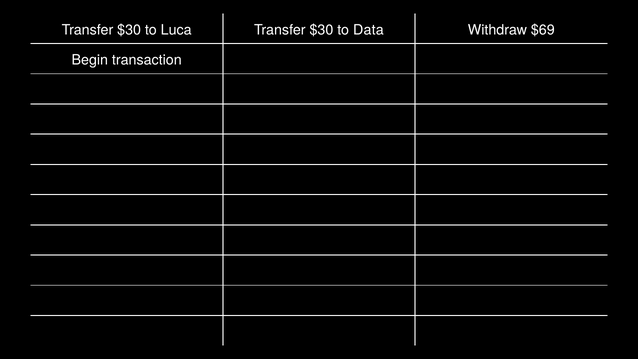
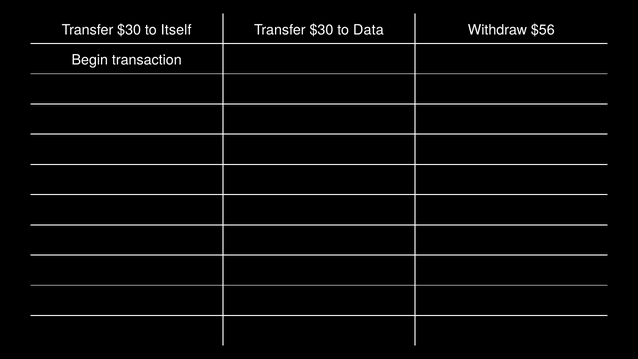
Luca: Luca -> Itself
$69: $69 -> $56
